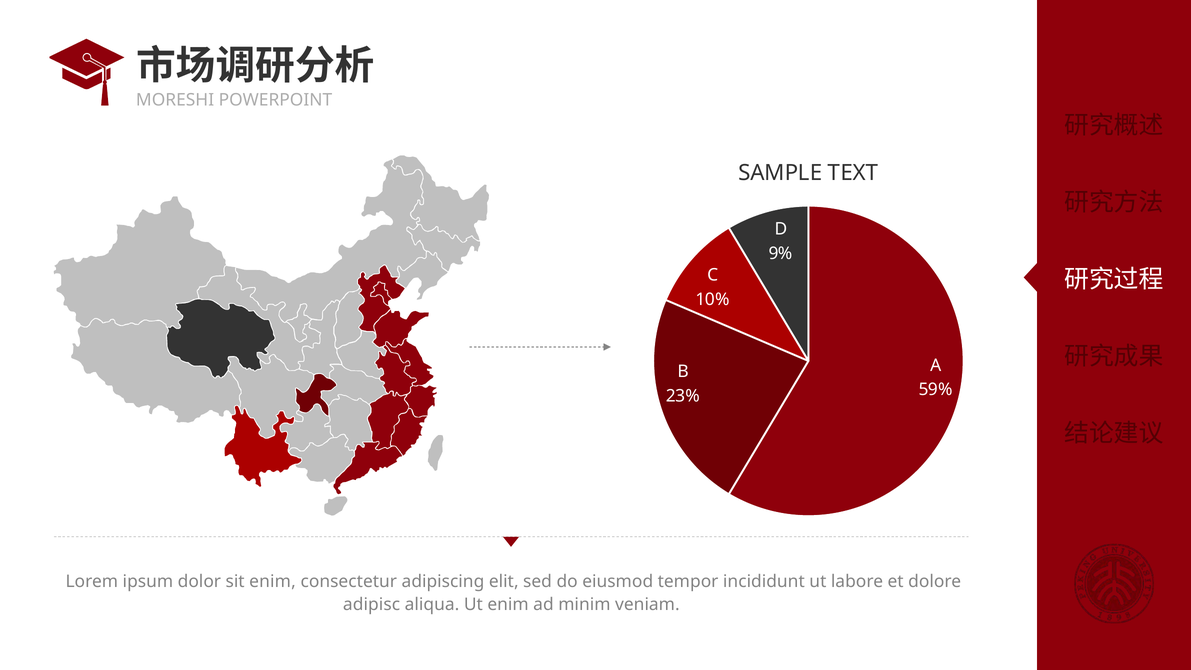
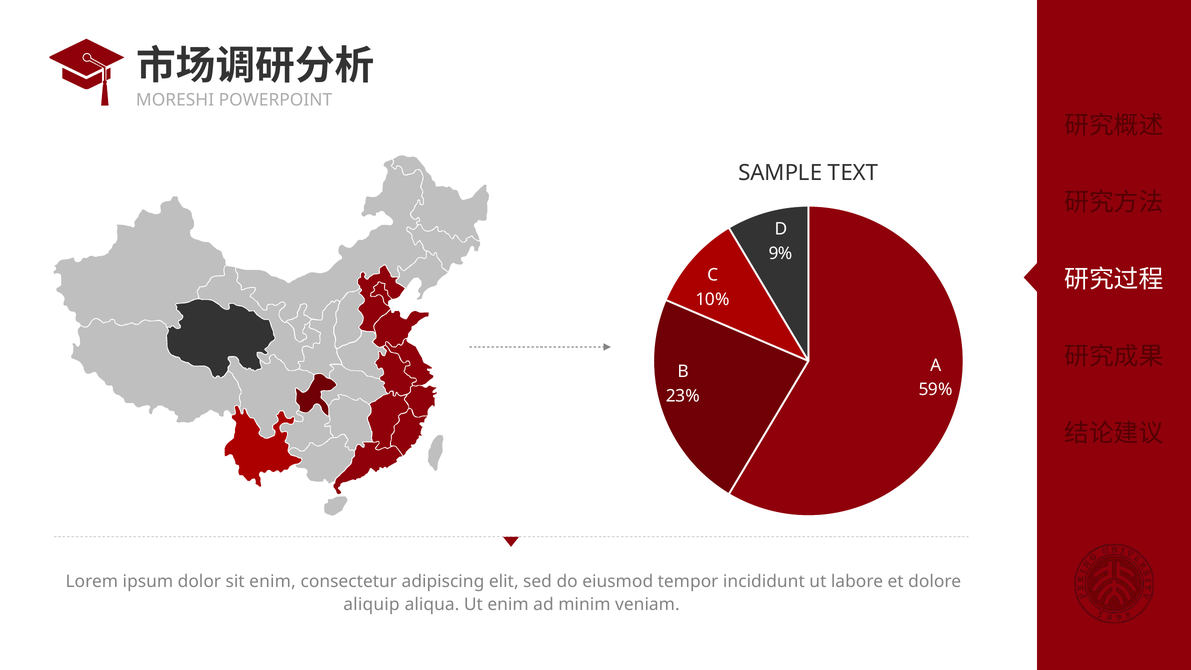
adipisc: adipisc -> aliquip
